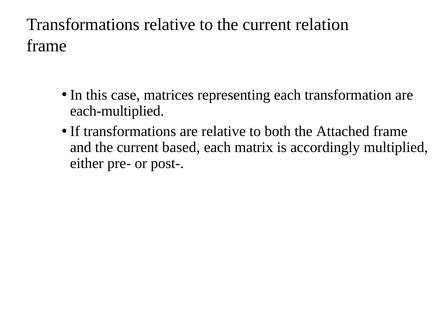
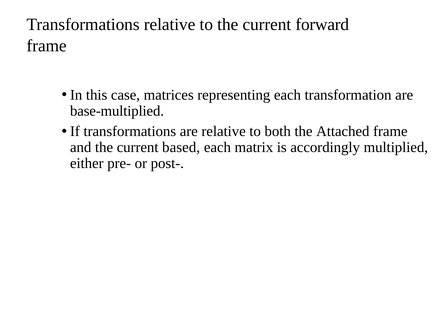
relation: relation -> forward
each-multiplied: each-multiplied -> base-multiplied
